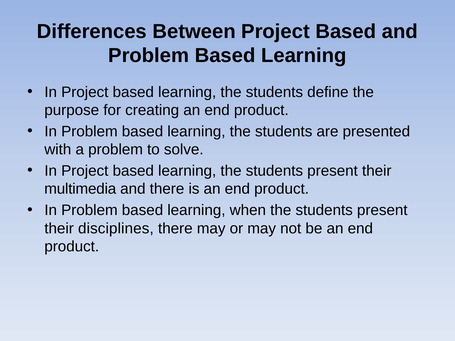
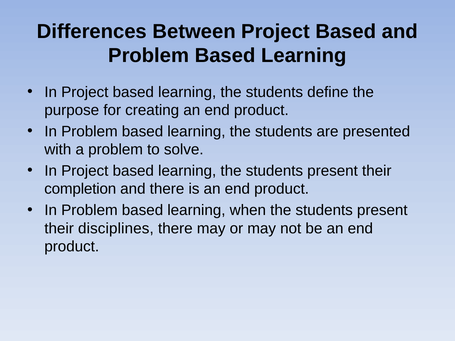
multimedia: multimedia -> completion
